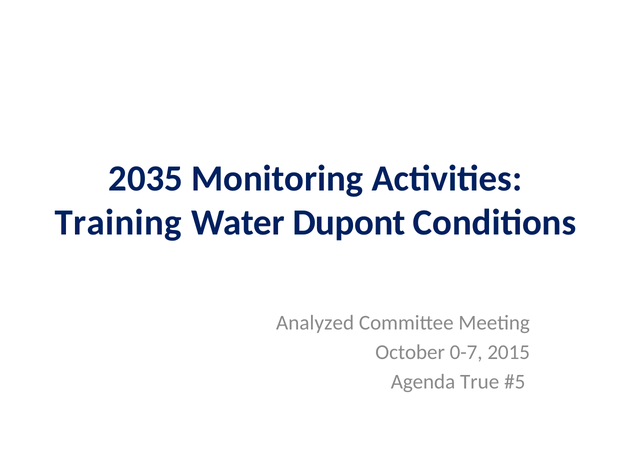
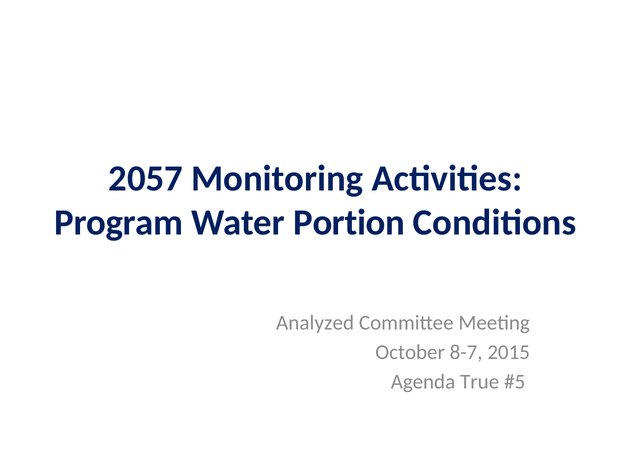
2035: 2035 -> 2057
Training: Training -> Program
Dupont: Dupont -> Portion
0-7: 0-7 -> 8-7
